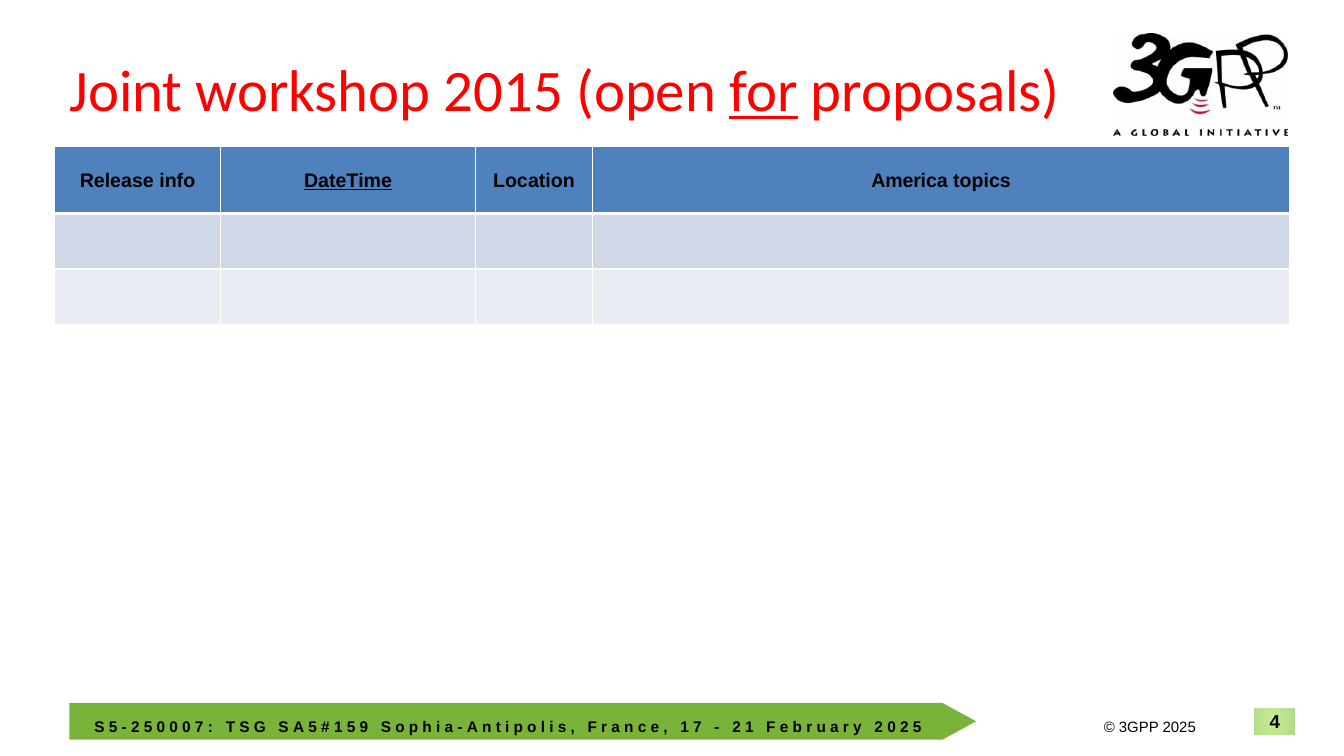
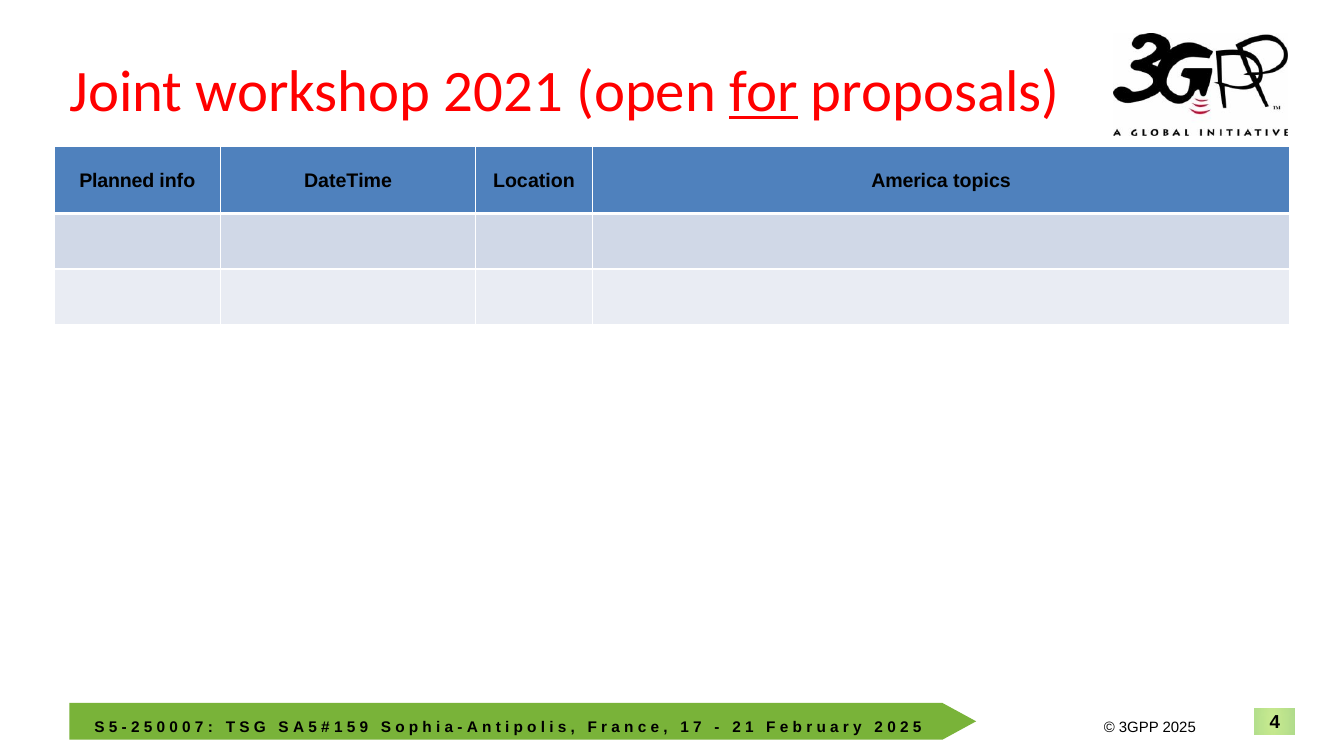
2015: 2015 -> 2021
Release: Release -> Planned
DateTime underline: present -> none
